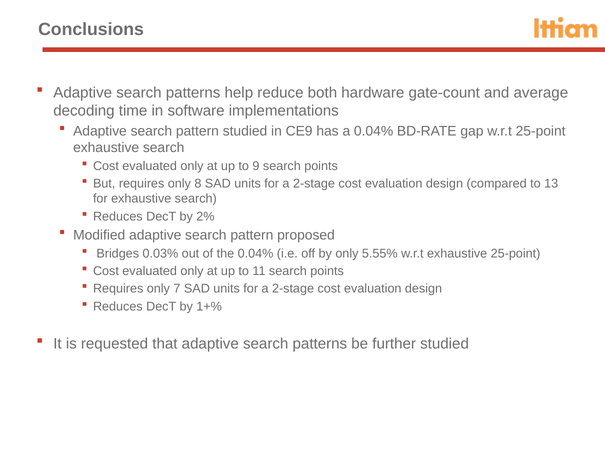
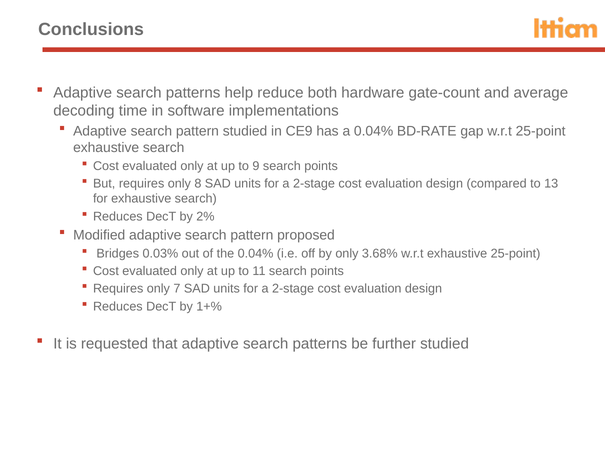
5.55%: 5.55% -> 3.68%
